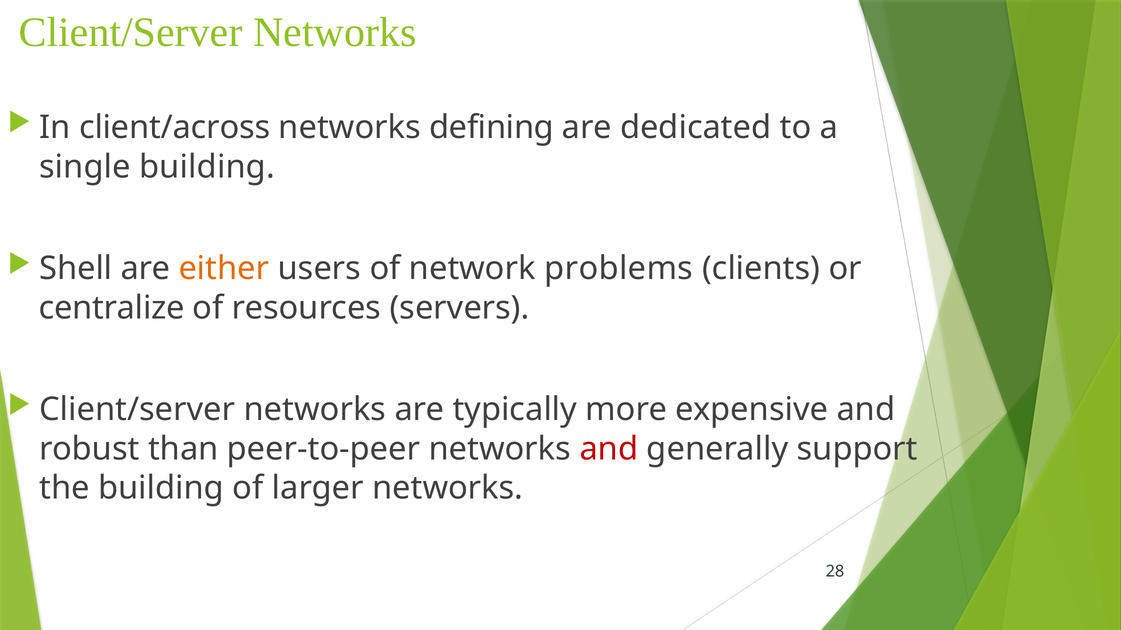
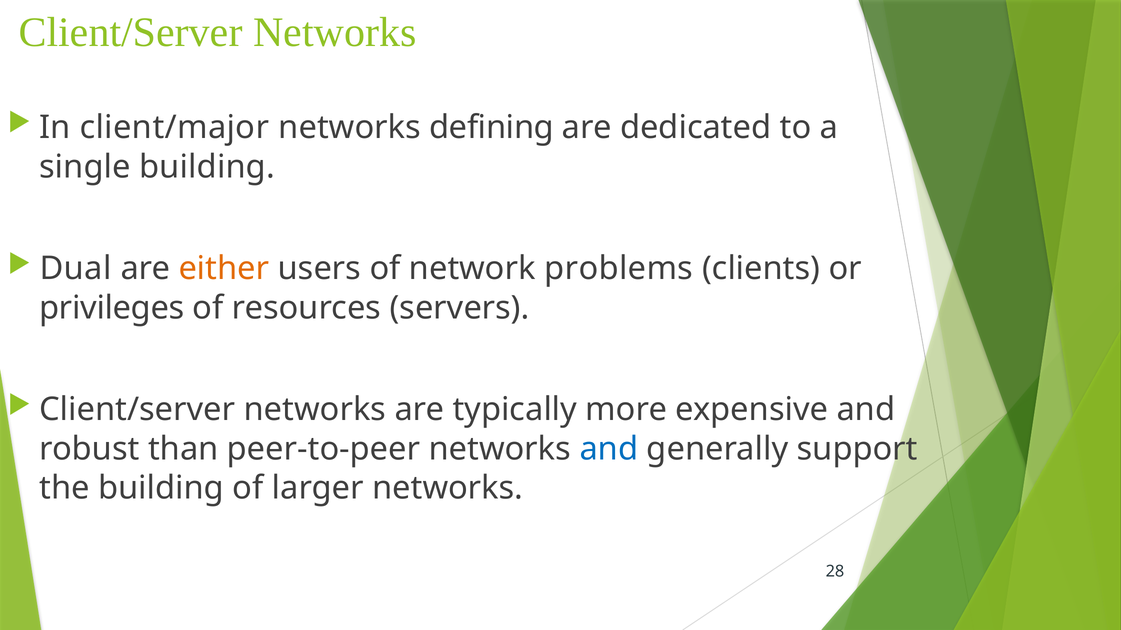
client/across: client/across -> client/major
Shell: Shell -> Dual
centralize: centralize -> privileges
and at (609, 449) colour: red -> blue
